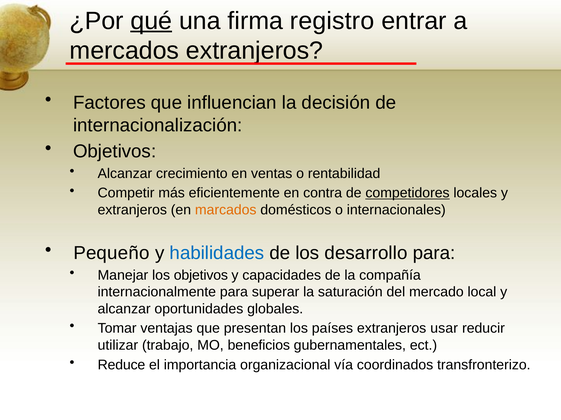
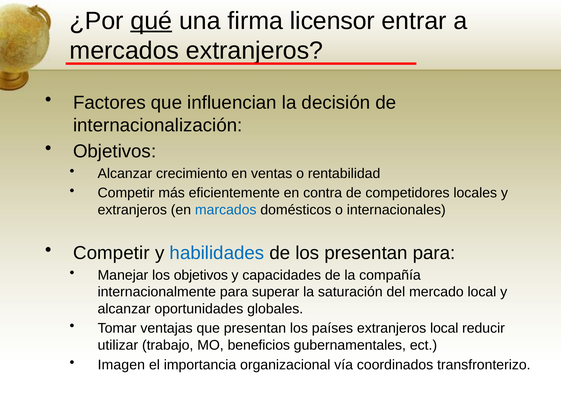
registro: registro -> licensor
competidores underline: present -> none
marcados colour: orange -> blue
Pequeño at (111, 254): Pequeño -> Competir
los desarrollo: desarrollo -> presentan
extranjeros usar: usar -> local
Reduce: Reduce -> Imagen
